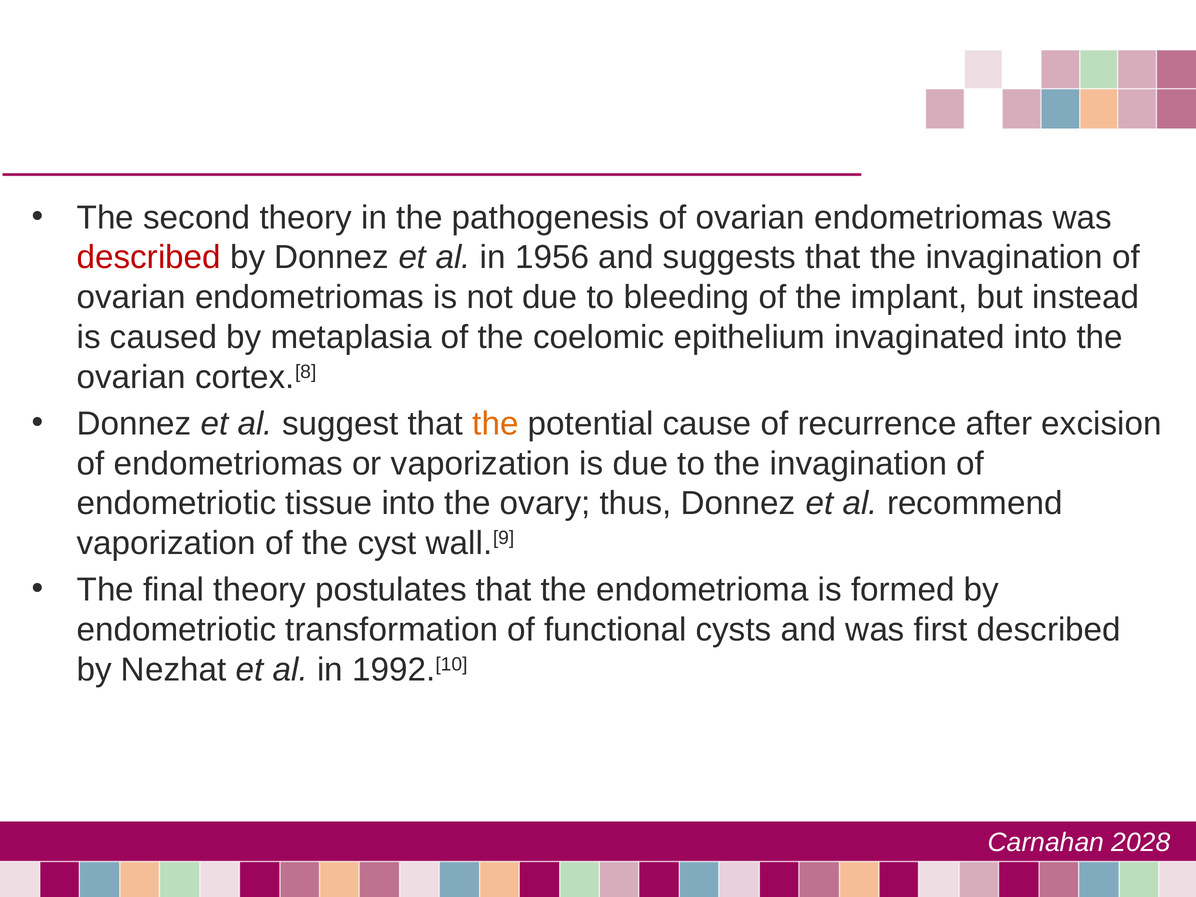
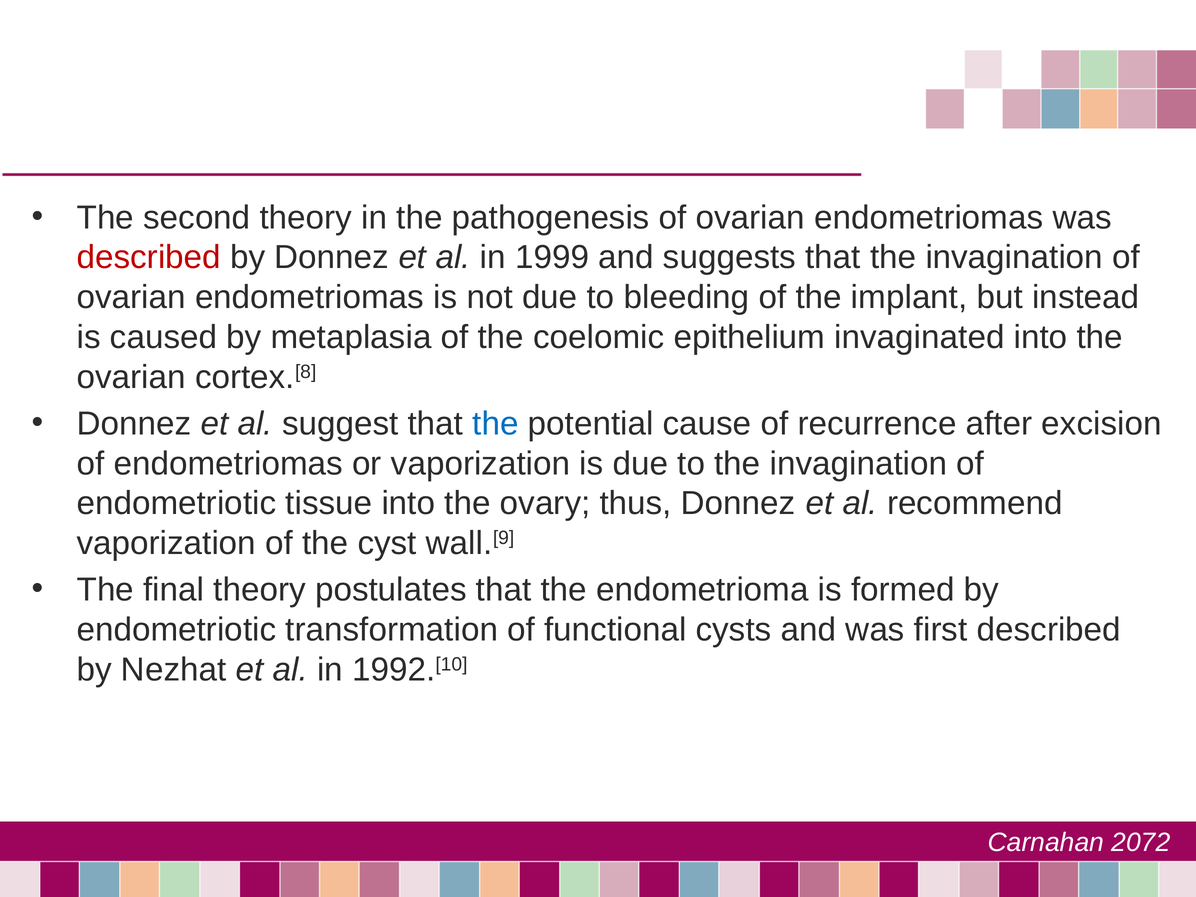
1956: 1956 -> 1999
the at (495, 424) colour: orange -> blue
2028: 2028 -> 2072
